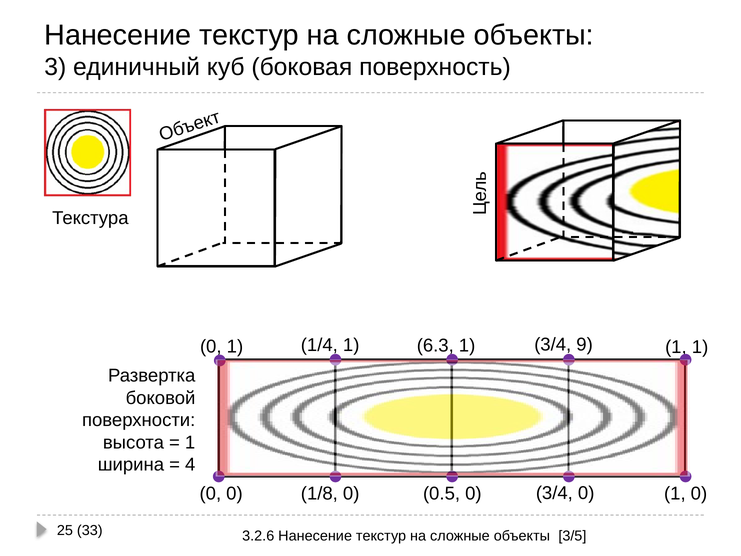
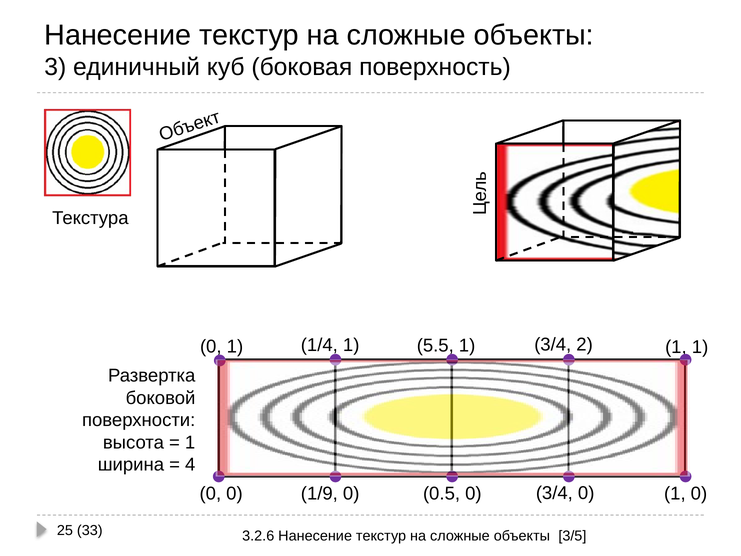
9: 9 -> 2
6.3: 6.3 -> 5.5
1/8: 1/8 -> 1/9
